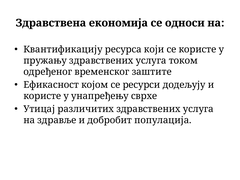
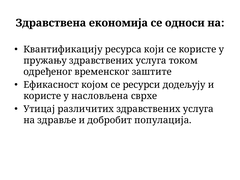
унапређењу: унапређењу -> насловљена
